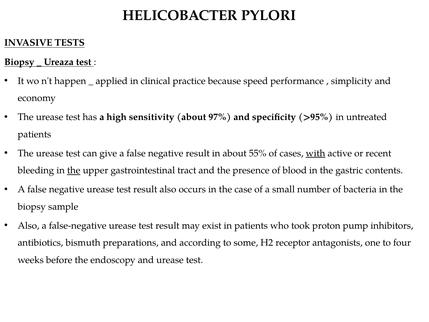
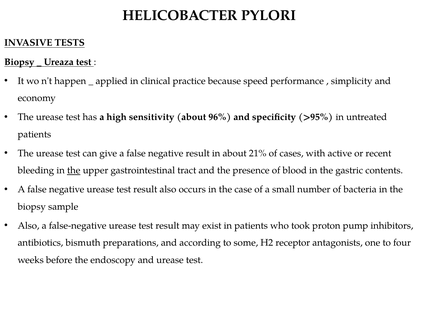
97%: 97% -> 96%
55%: 55% -> 21%
with underline: present -> none
